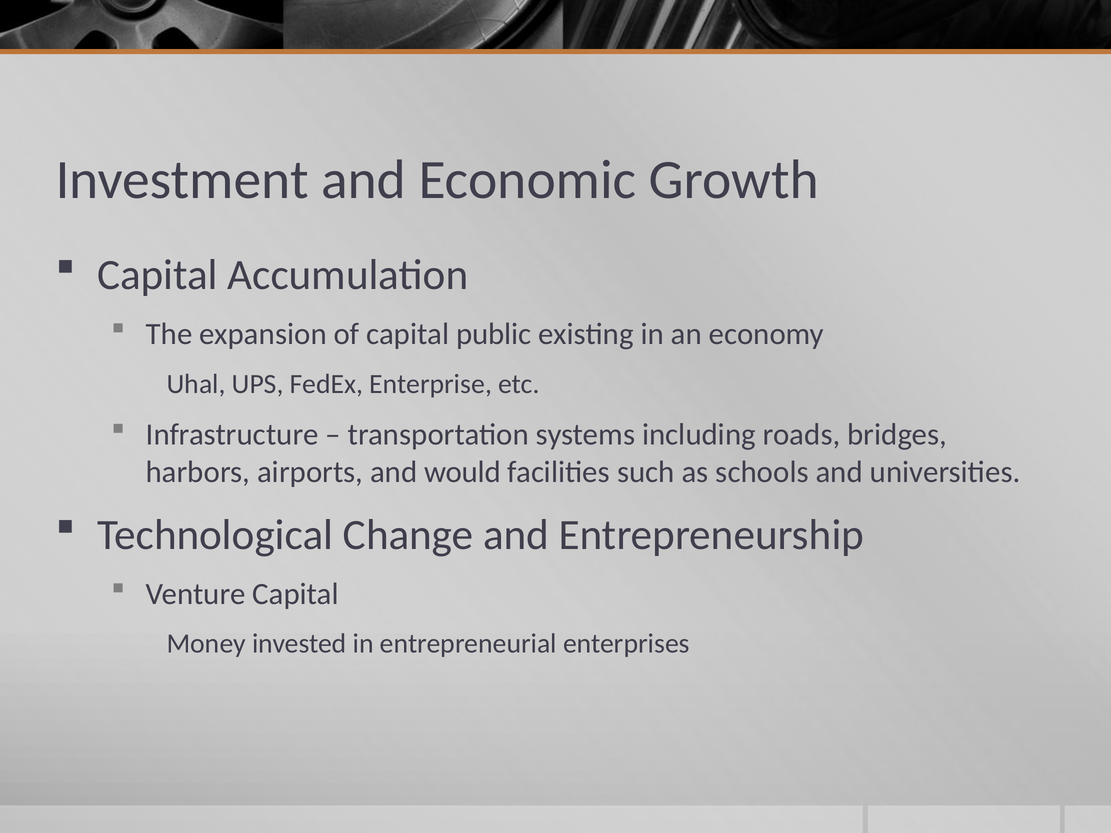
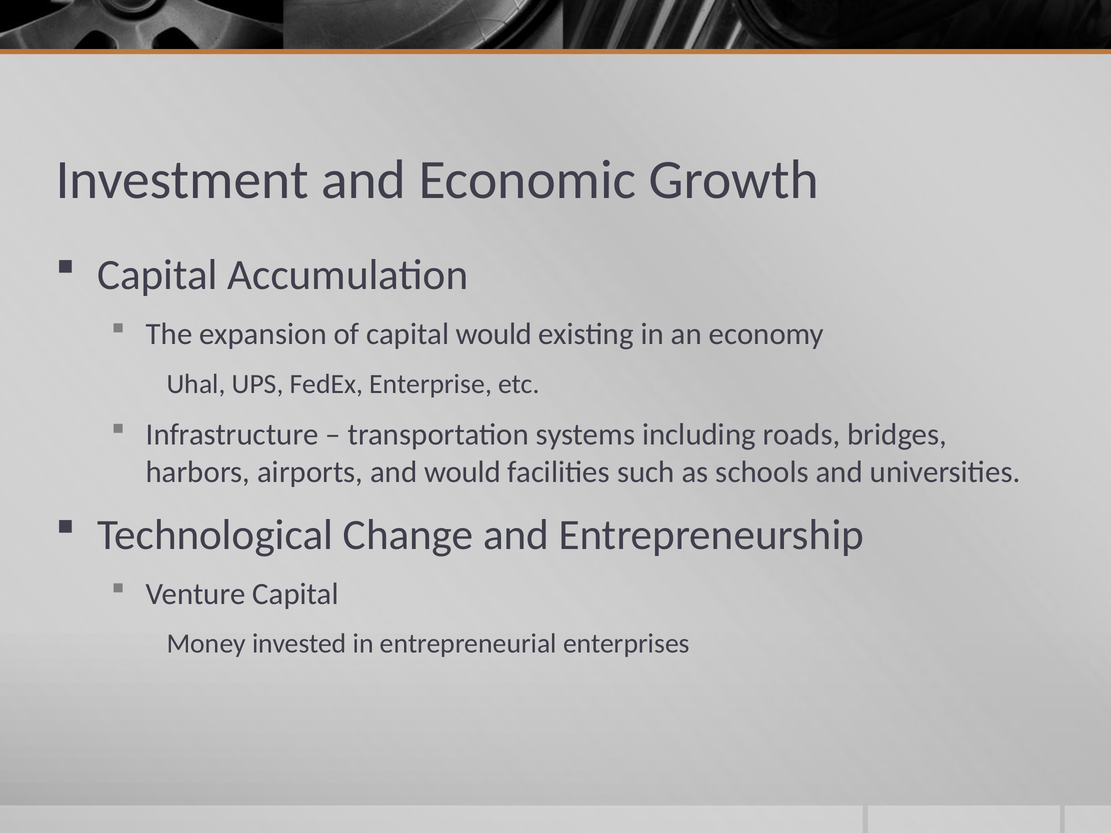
capital public: public -> would
